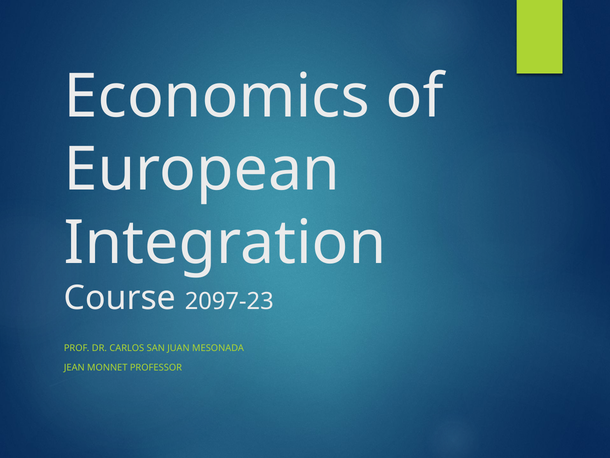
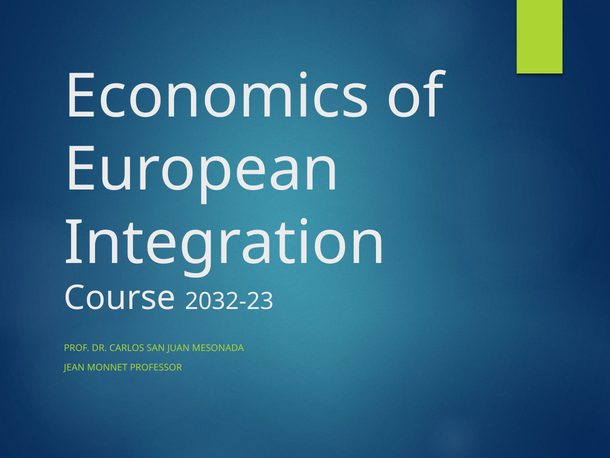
2097-23: 2097-23 -> 2032-23
